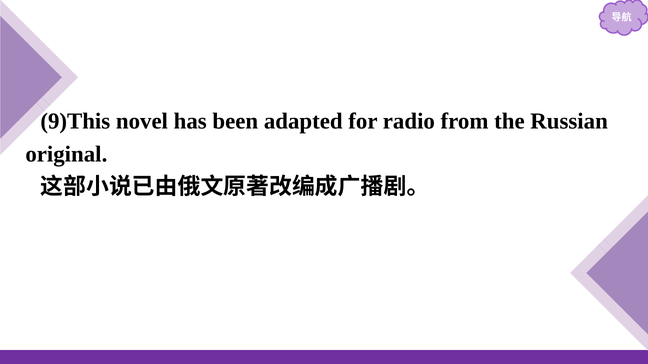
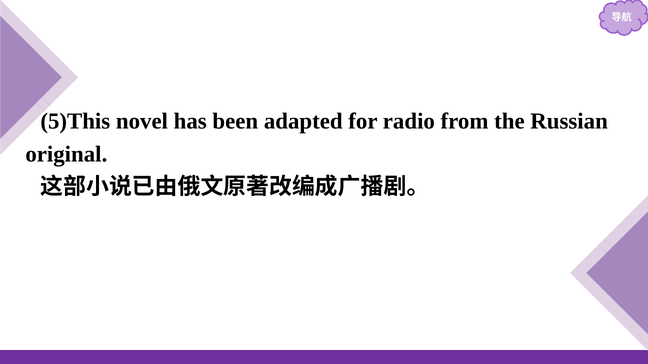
9)This: 9)This -> 5)This
